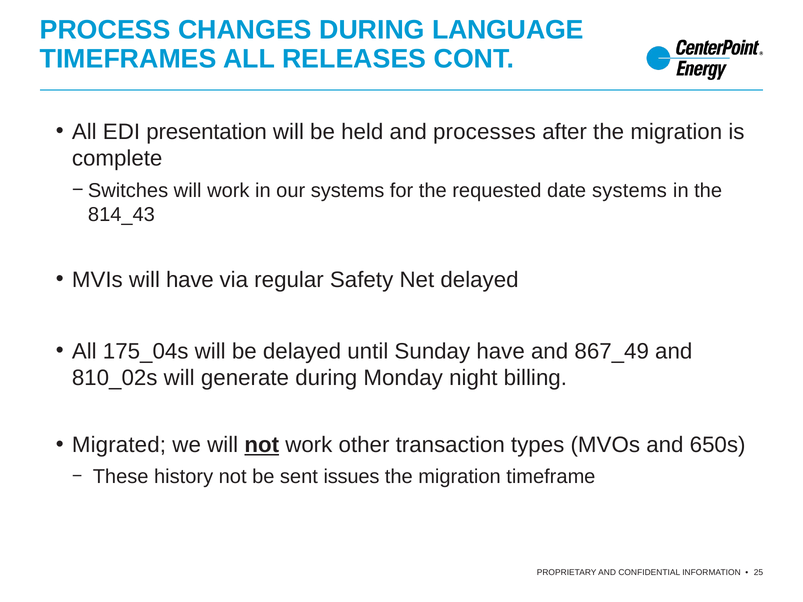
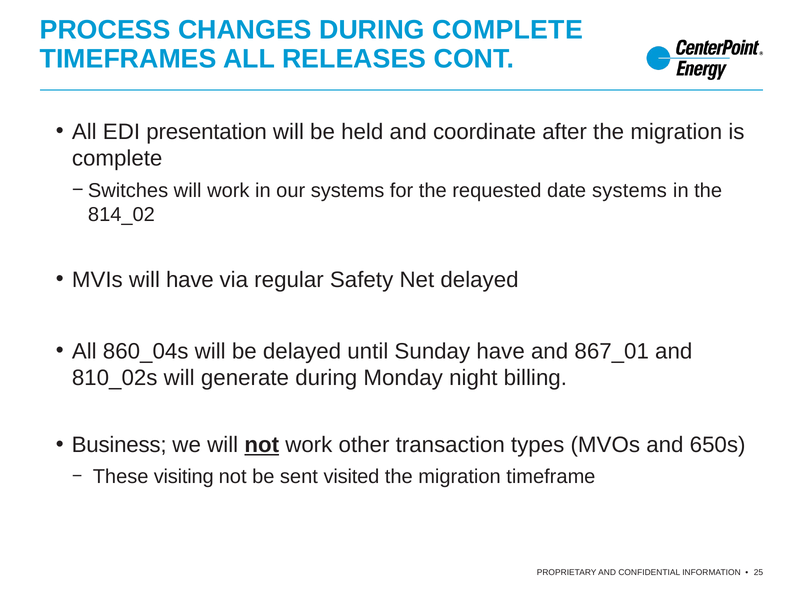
DURING LANGUAGE: LANGUAGE -> COMPLETE
processes: processes -> coordinate
814_43: 814_43 -> 814_02
175_04s: 175_04s -> 860_04s
867_49: 867_49 -> 867_01
Migrated: Migrated -> Business
history: history -> visiting
issues: issues -> visited
